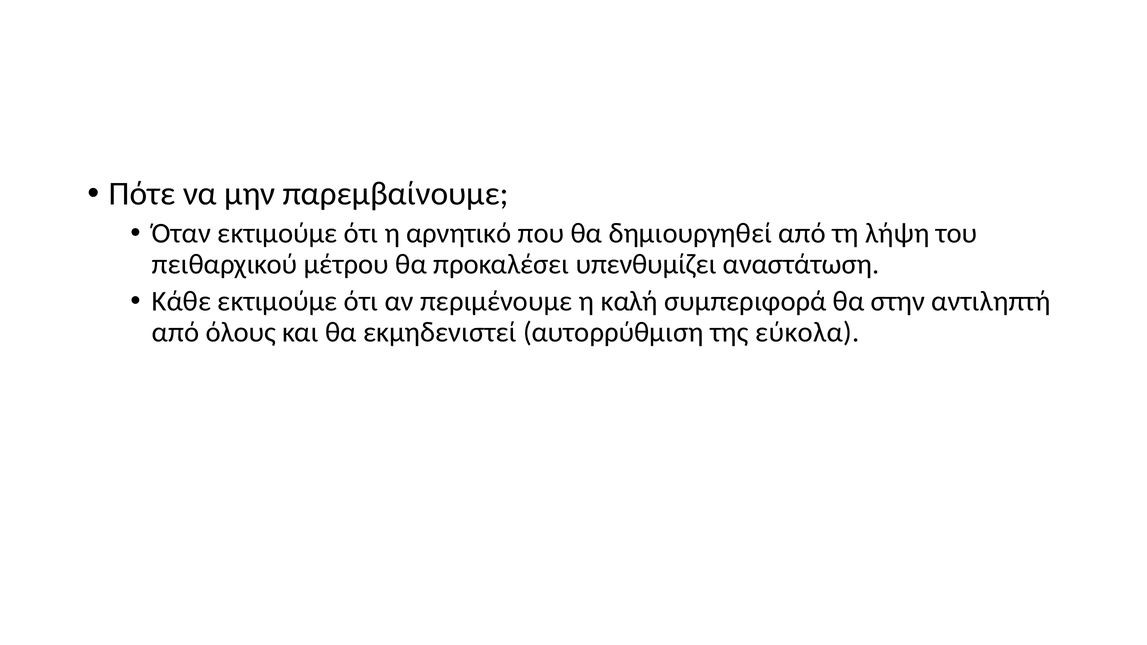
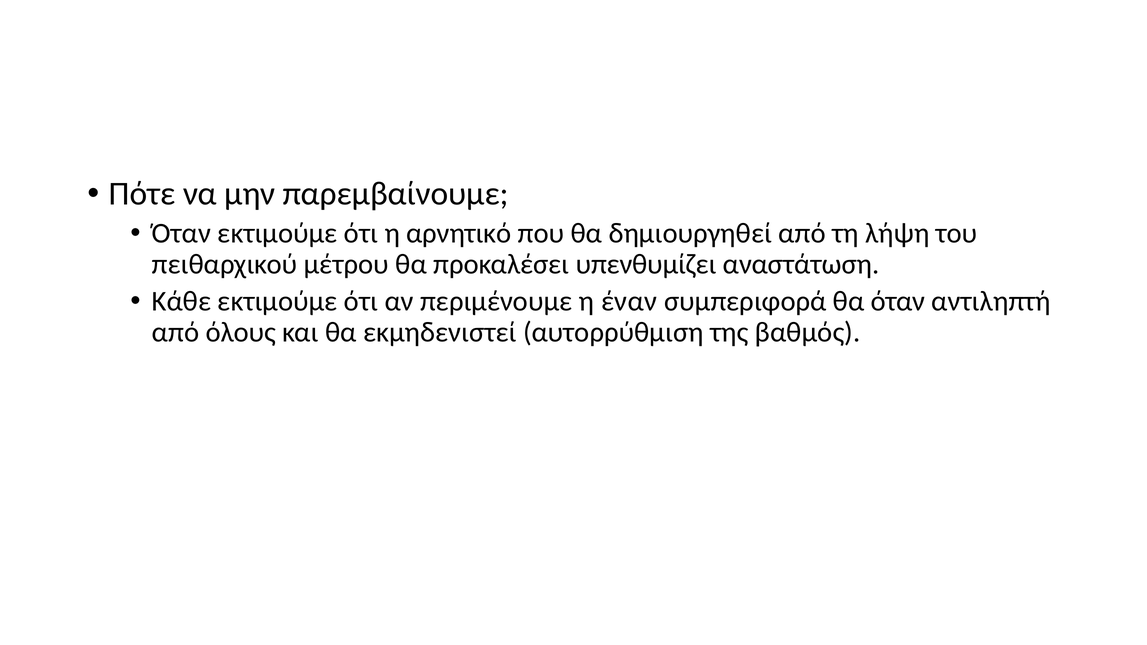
καλή: καλή -> έναν
θα στην: στην -> όταν
εύκολα: εύκολα -> βαθμός
